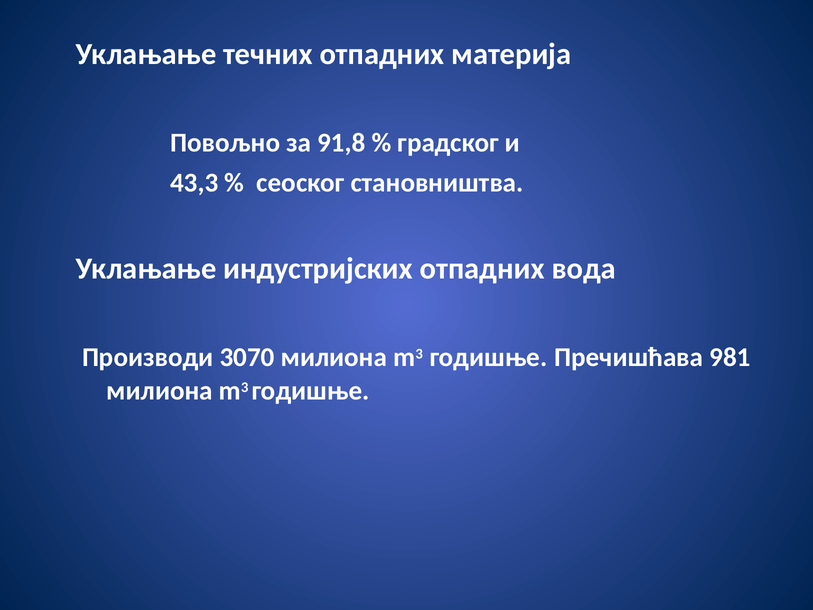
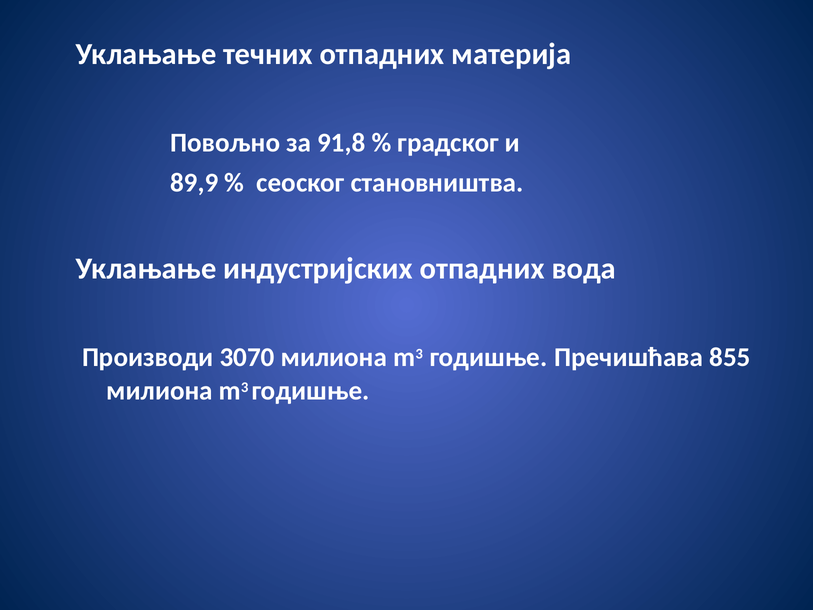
43,3: 43,3 -> 89,9
981: 981 -> 855
